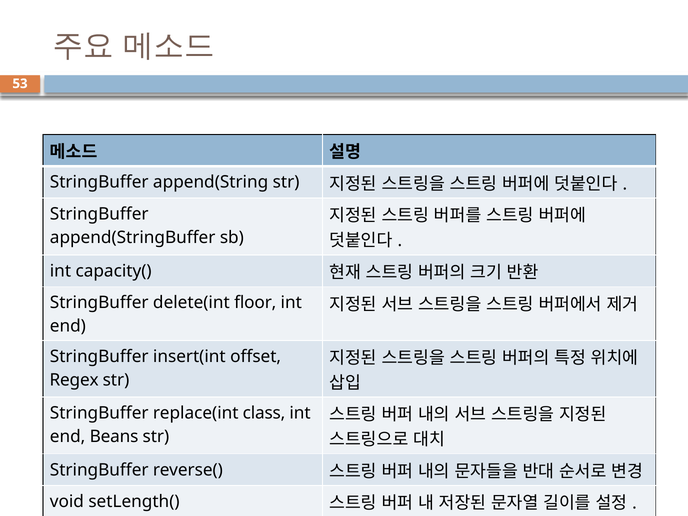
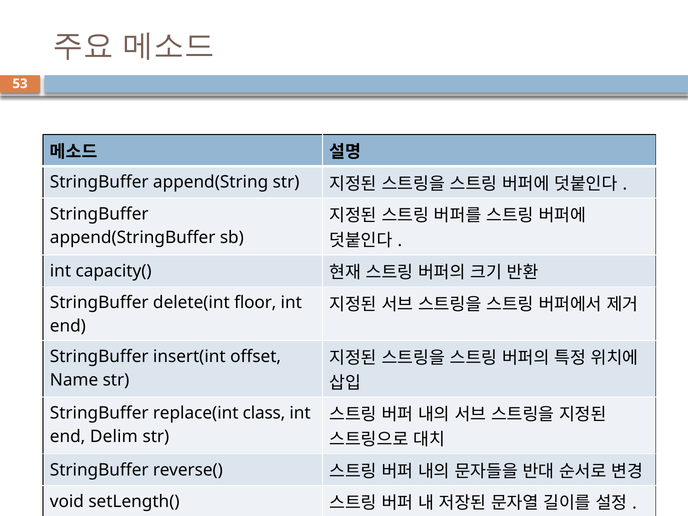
Regex: Regex -> Name
Beans: Beans -> Delim
